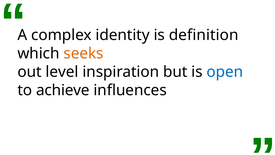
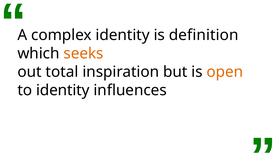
level: level -> total
open colour: blue -> orange
to achieve: achieve -> identity
